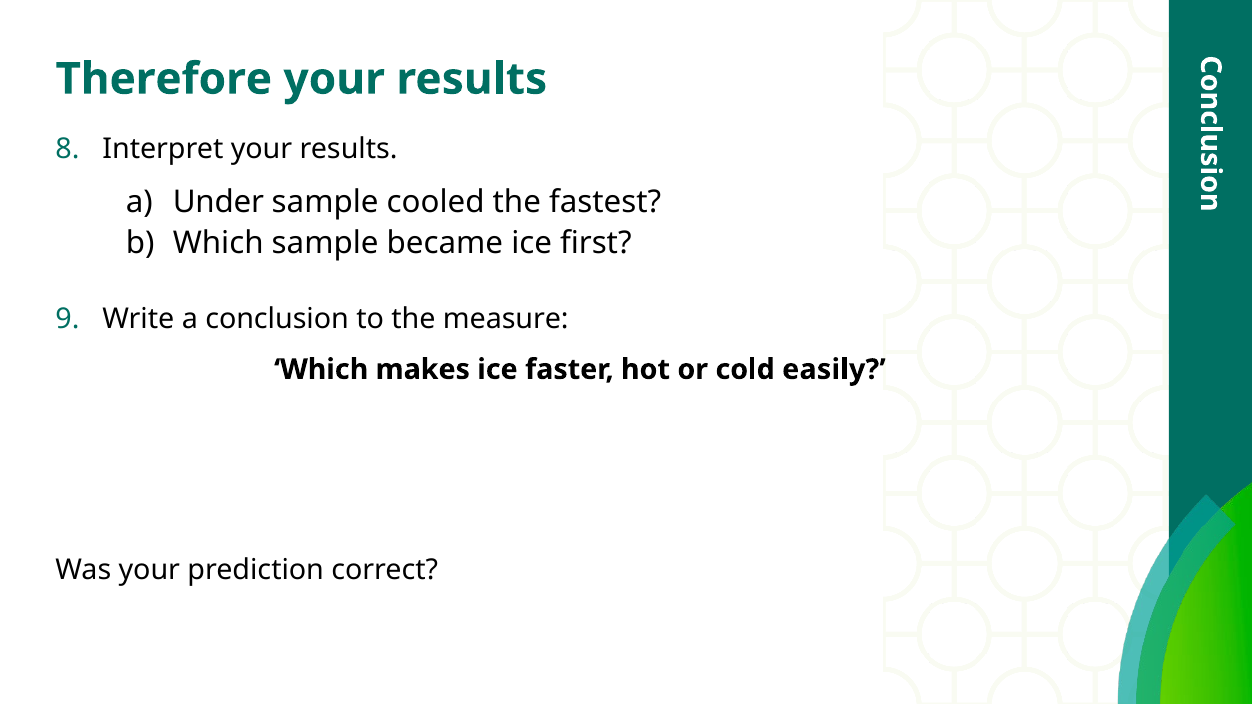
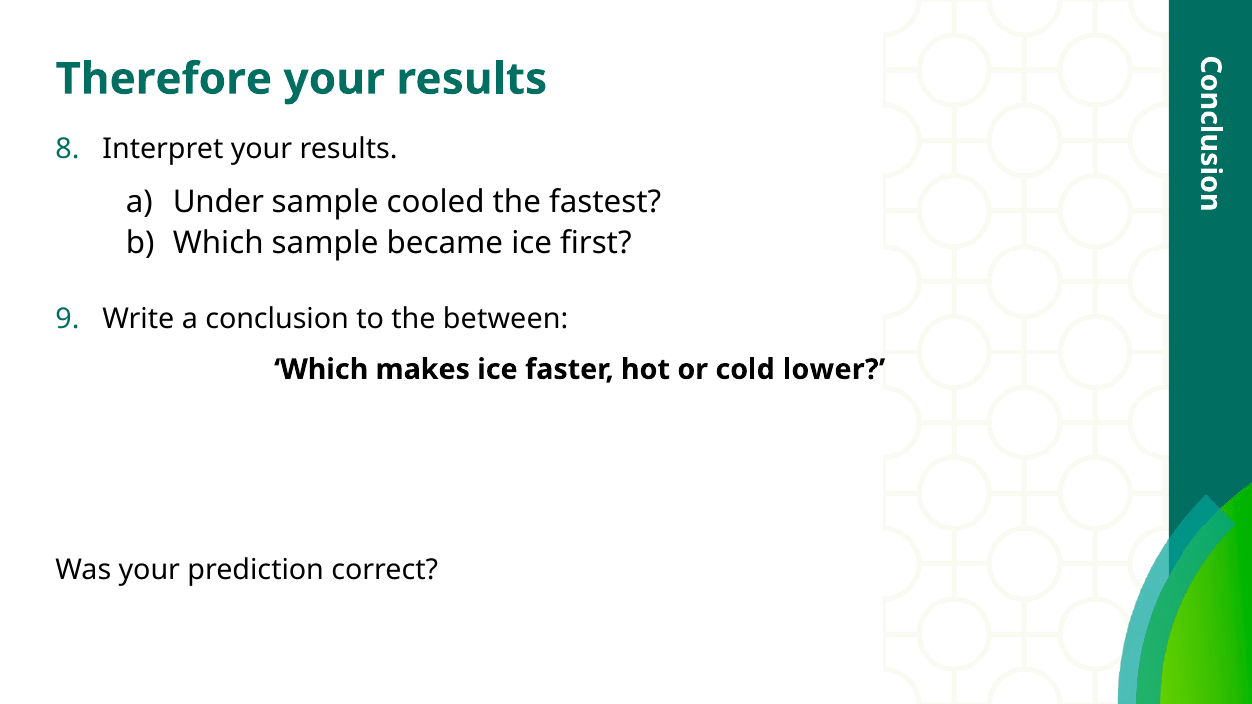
measure: measure -> between
easily: easily -> lower
